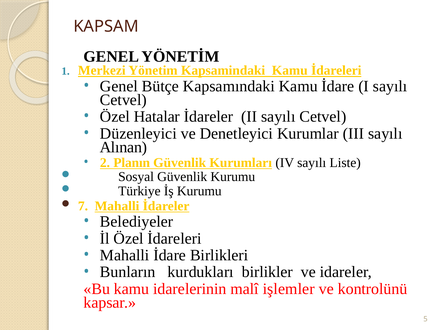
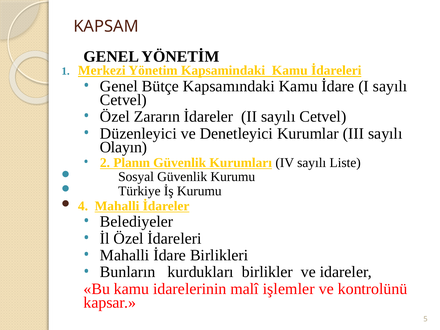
Hatalar: Hatalar -> Zararın
Alınan: Alınan -> Olayın
7: 7 -> 4
